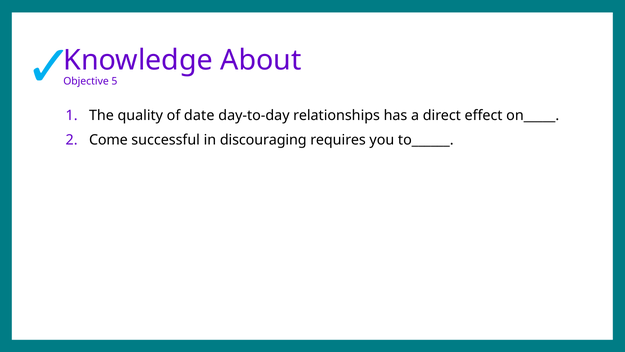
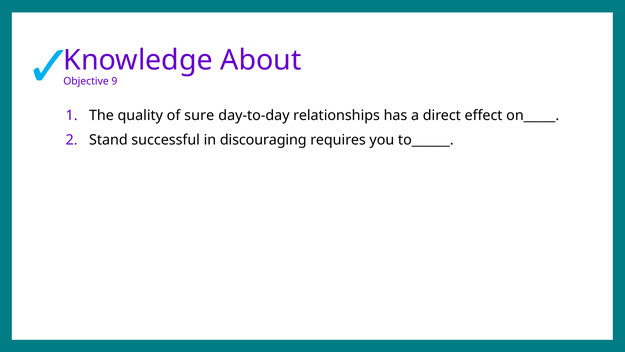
5: 5 -> 9
date: date -> sure
Come: Come -> Stand
